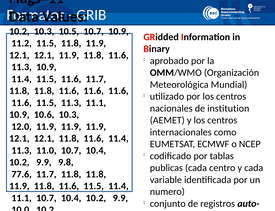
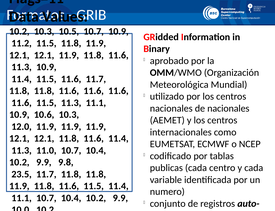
de institution: institution -> nacionales
77.6: 77.6 -> 23.5
